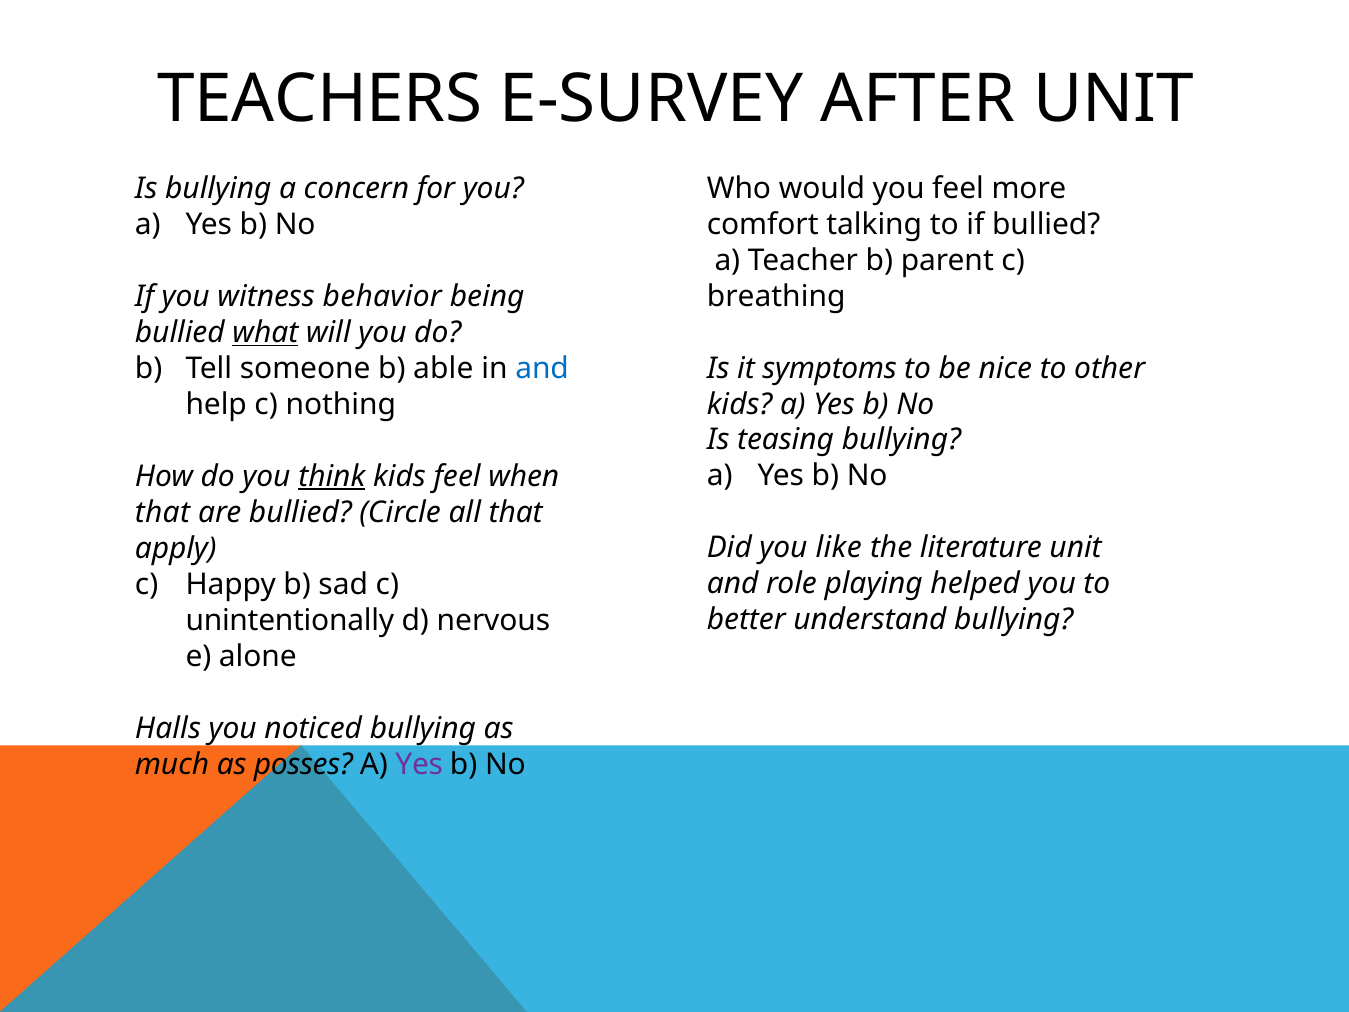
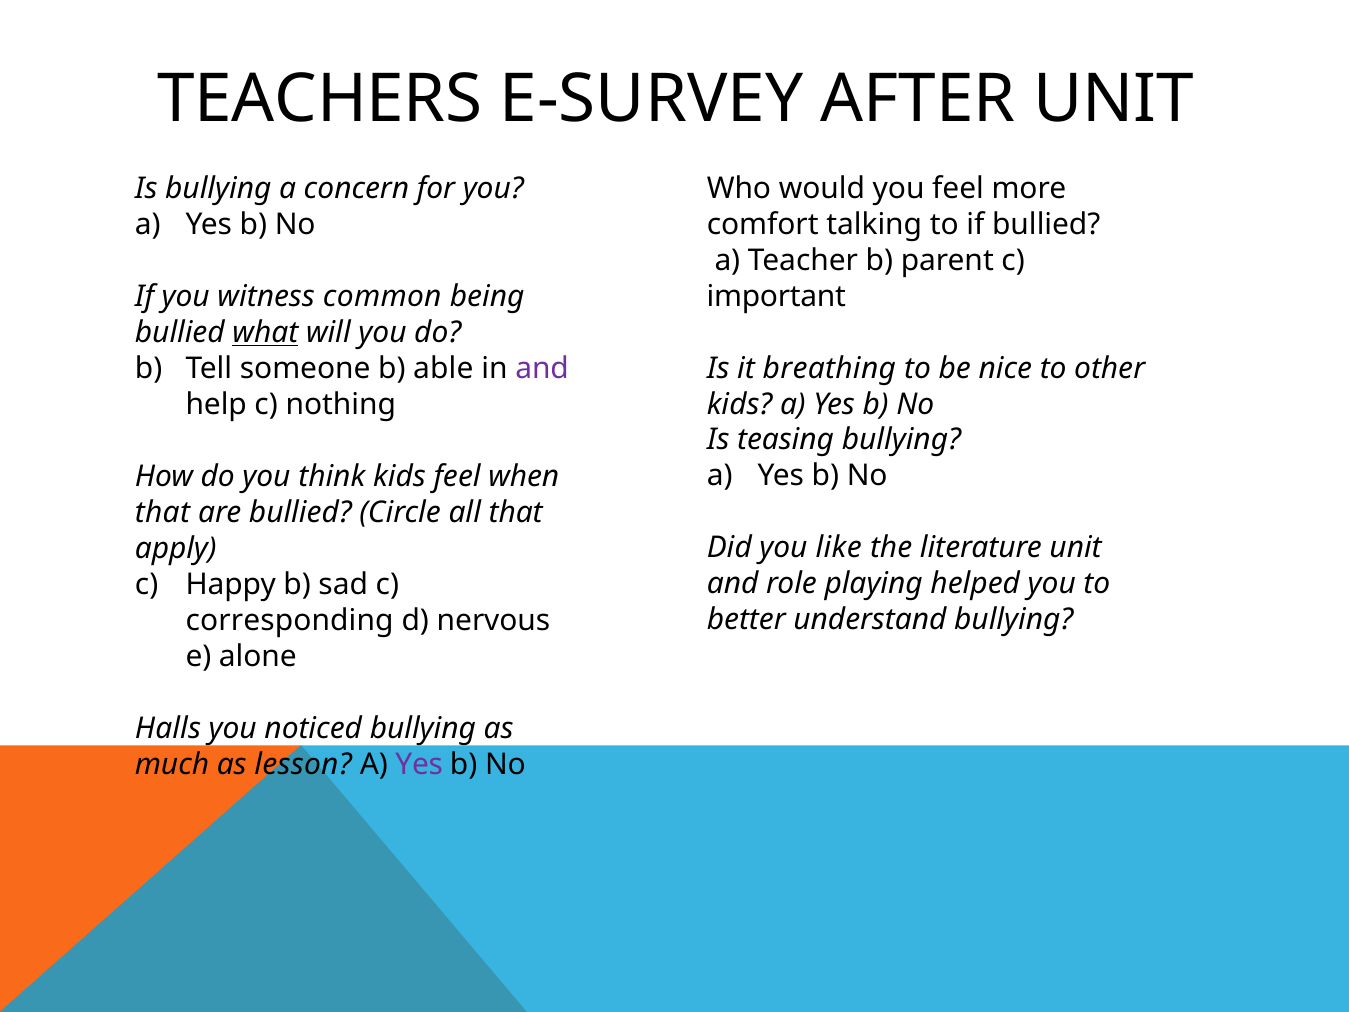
breathing: breathing -> important
behavior: behavior -> common
symptoms: symptoms -> breathing
and at (542, 368) colour: blue -> purple
think underline: present -> none
unintentionally: unintentionally -> corresponding
posses: posses -> lesson
